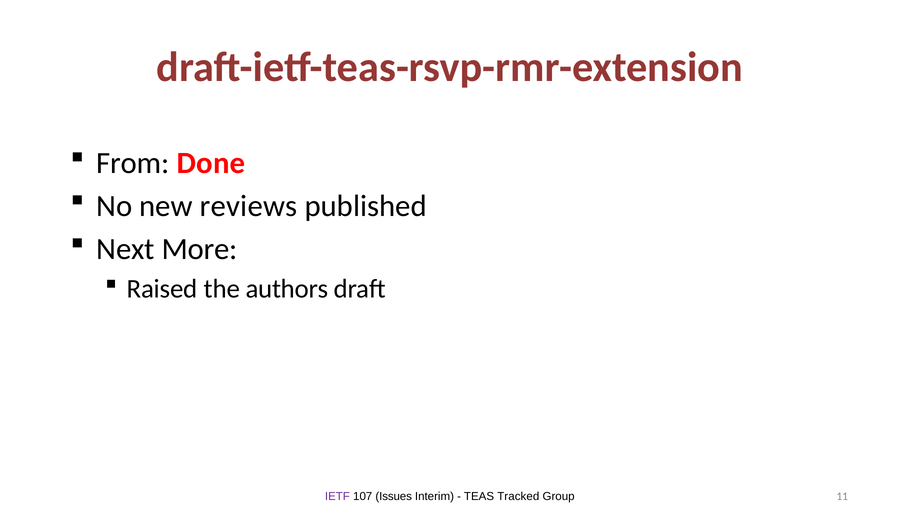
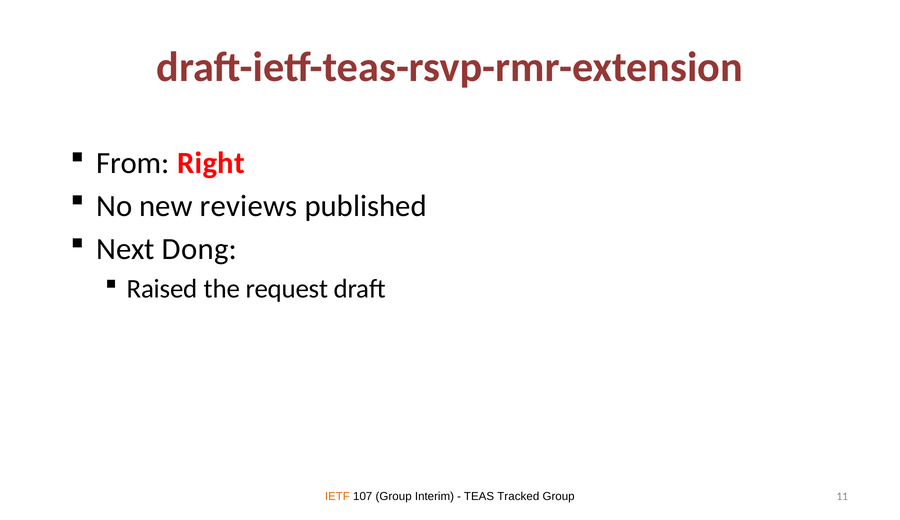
Done: Done -> Right
More: More -> Dong
authors: authors -> request
IETF colour: purple -> orange
107 Issues: Issues -> Group
